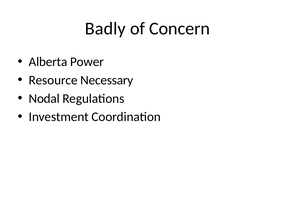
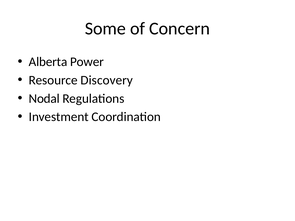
Badly: Badly -> Some
Necessary: Necessary -> Discovery
